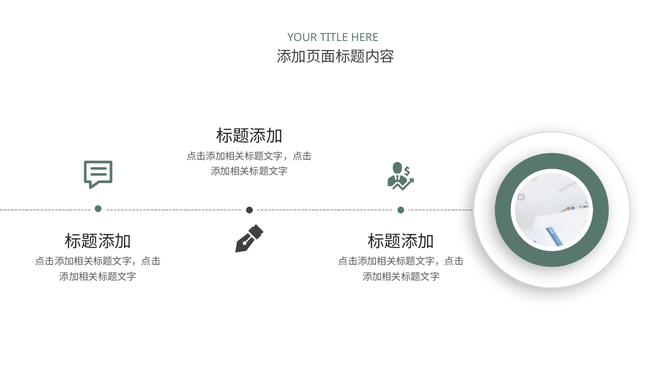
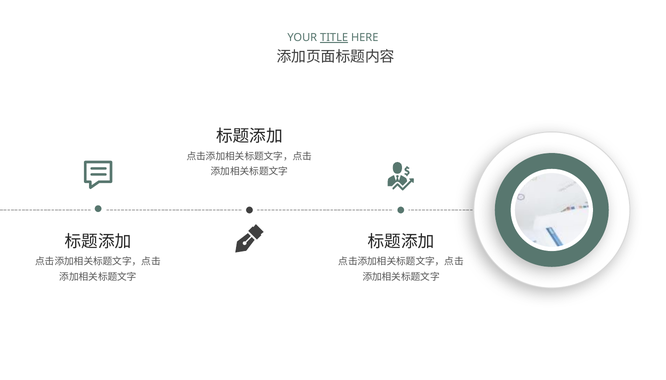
TITLE underline: none -> present
